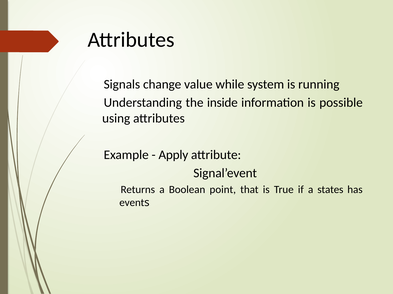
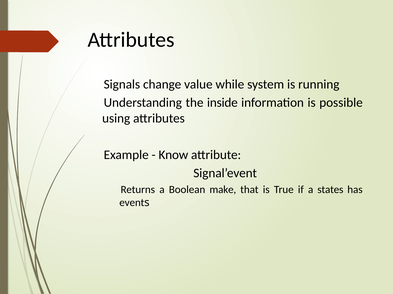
Apply: Apply -> Know
point: point -> make
